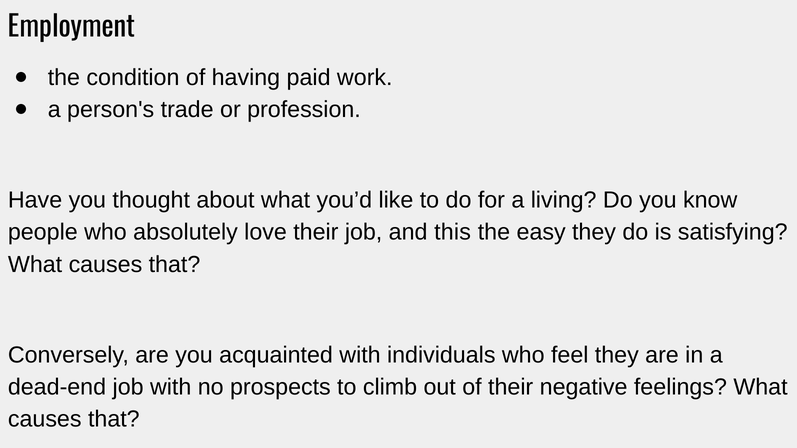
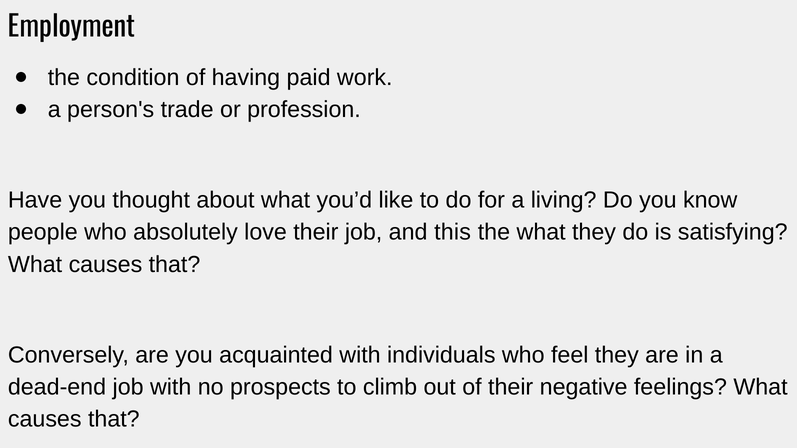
the easy: easy -> what
